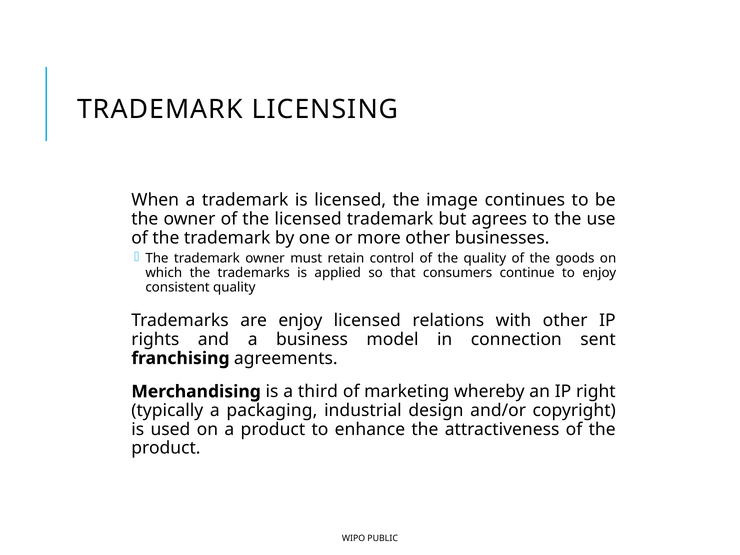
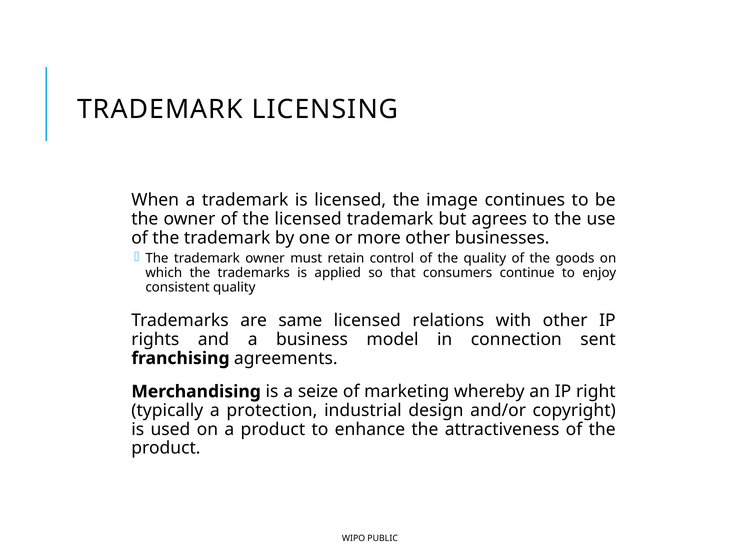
are enjoy: enjoy -> same
third: third -> seize
packaging: packaging -> protection
